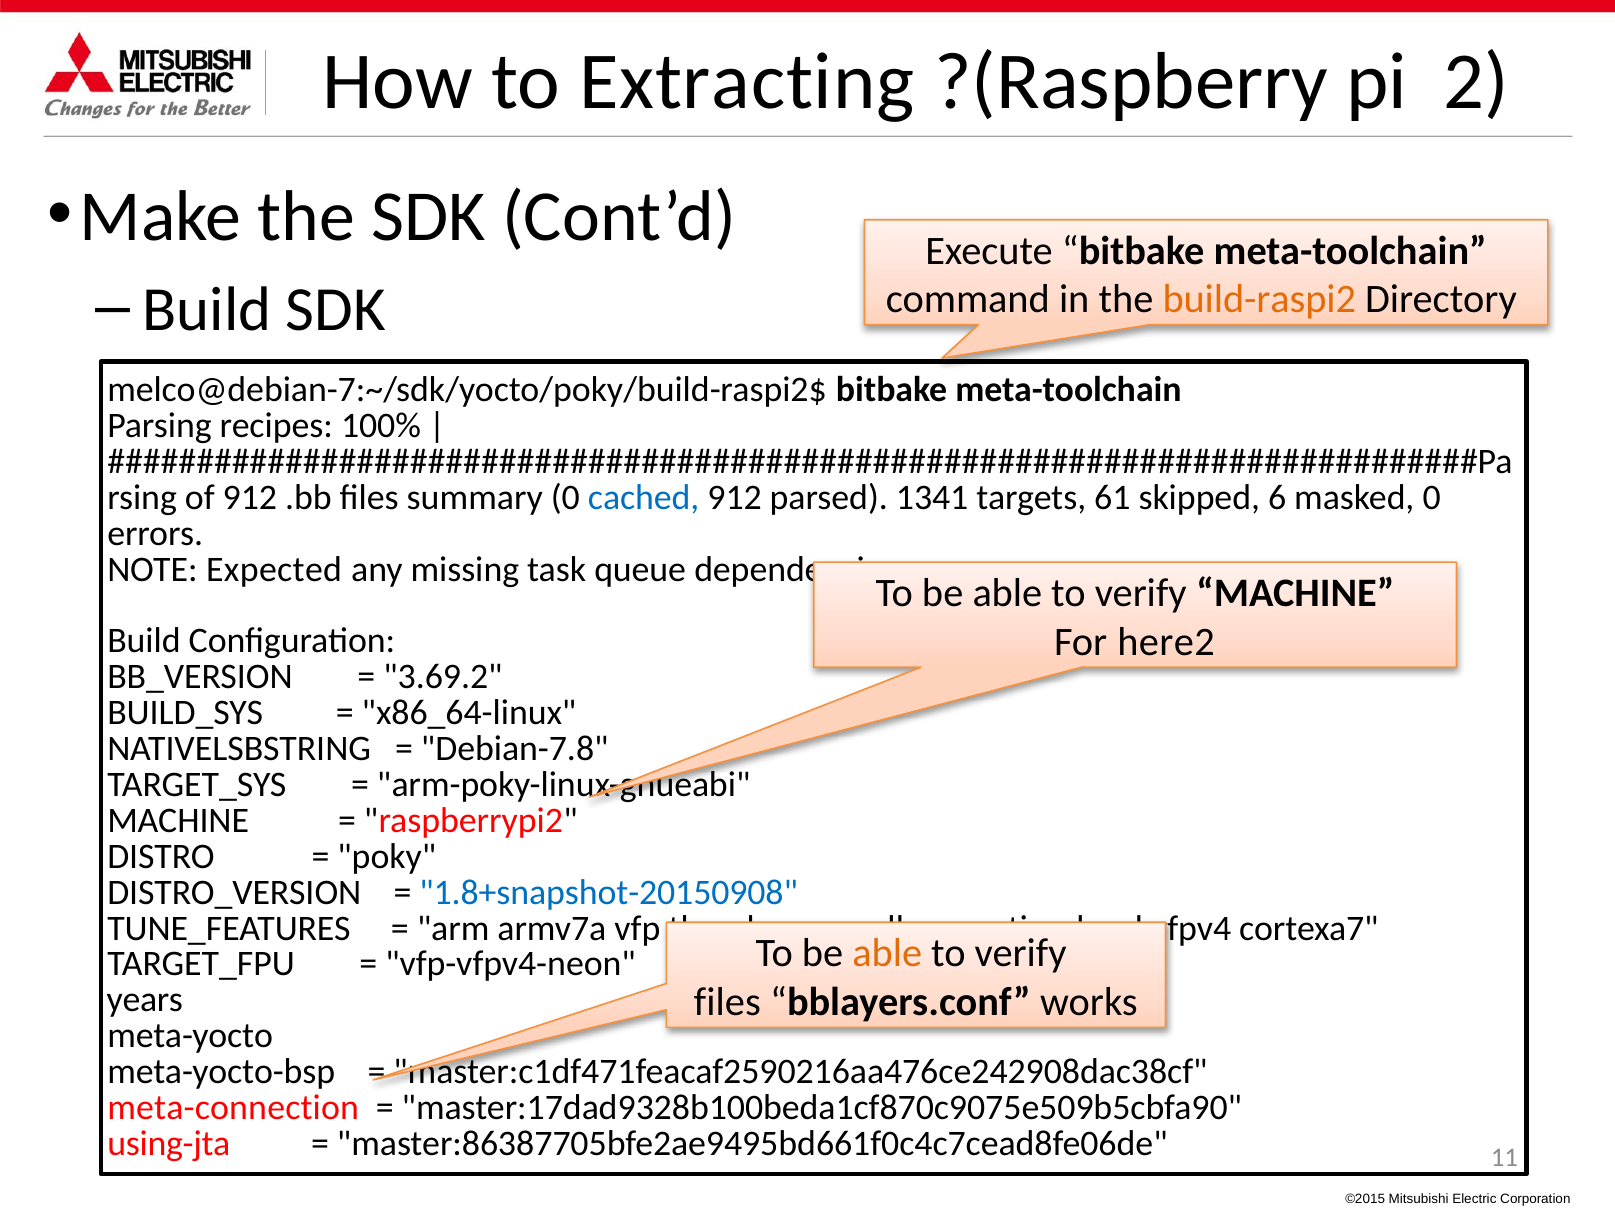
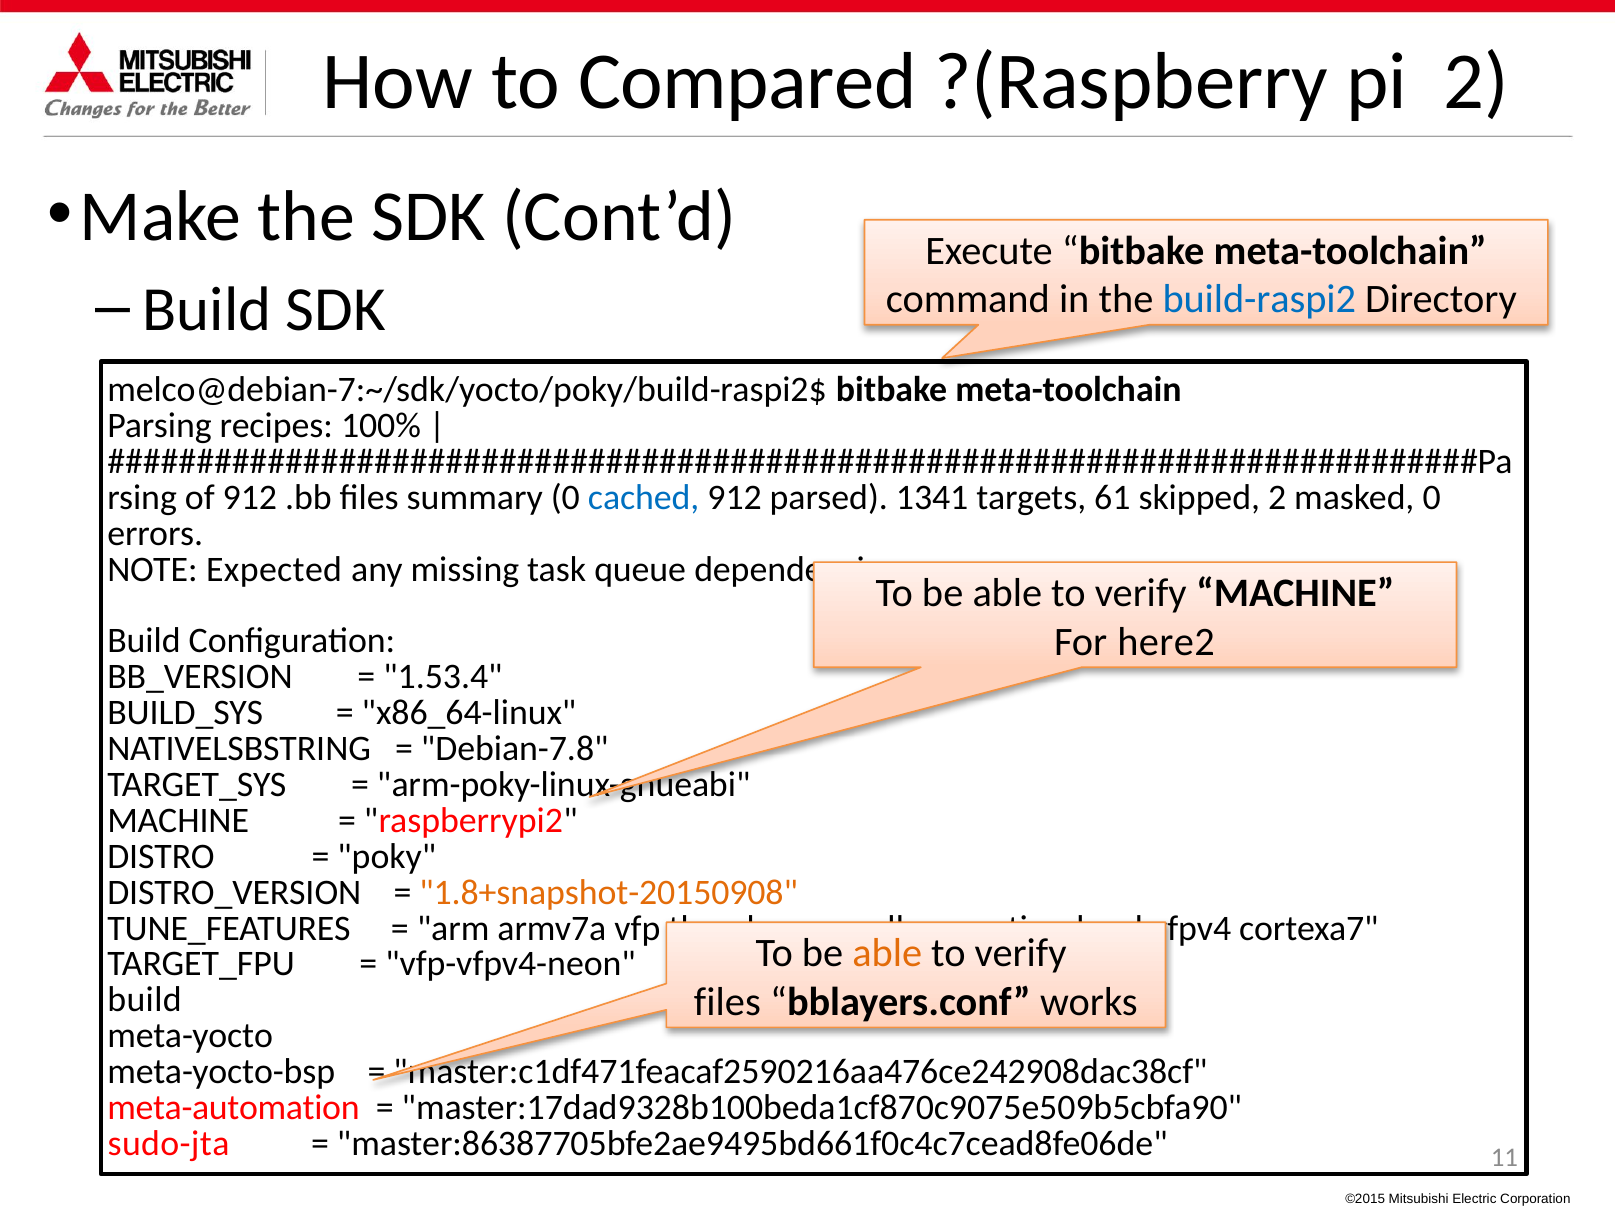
Extracting: Extracting -> Compared
build-raspi2 colour: orange -> blue
skipped 6: 6 -> 2
3.69.2: 3.69.2 -> 1.53.4
1.8+snapshot-20150908 colour: blue -> orange
years at (145, 999): years -> build
meta-connection: meta-connection -> meta-automation
using-jta: using-jta -> sudo-jta
